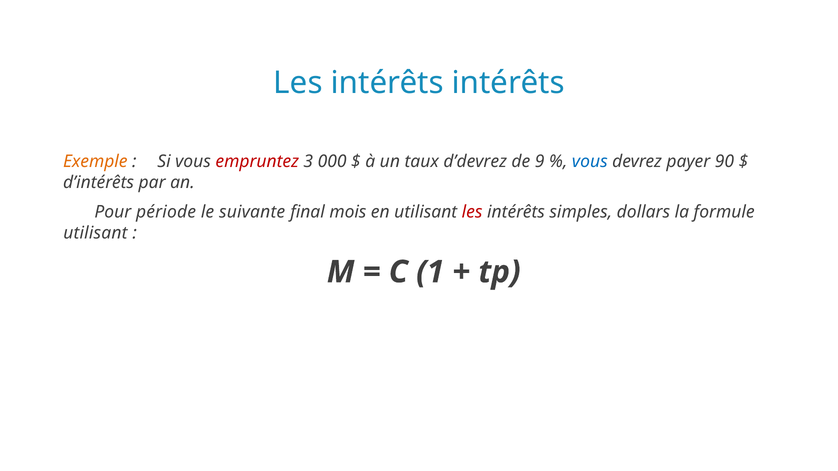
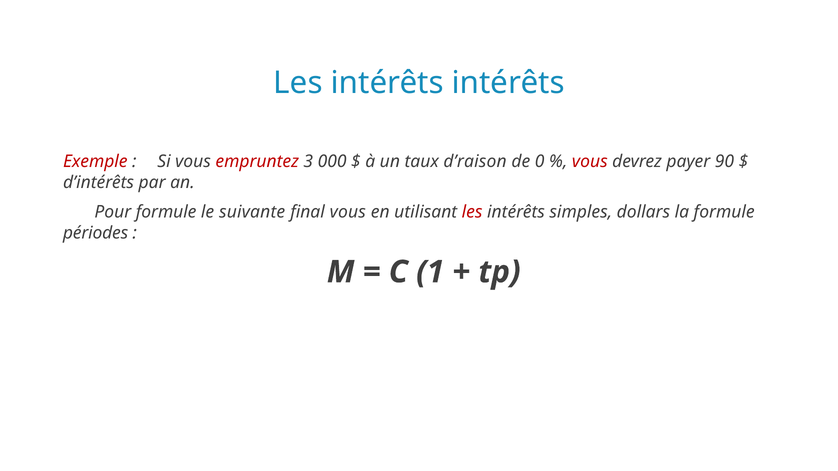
Exemple colour: orange -> red
d’devrez: d’devrez -> d’raison
9: 9 -> 0
vous at (590, 162) colour: blue -> red
Pour période: période -> formule
final mois: mois -> vous
utilisant at (95, 233): utilisant -> périodes
